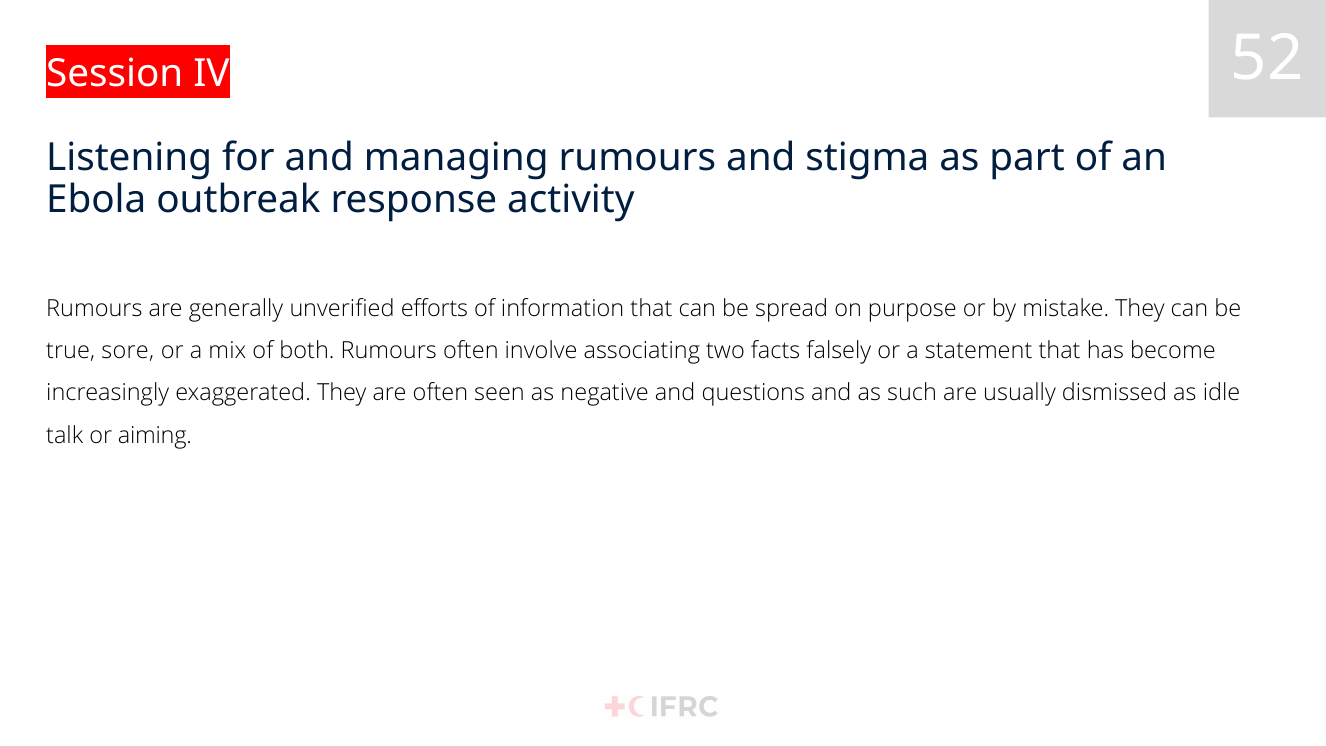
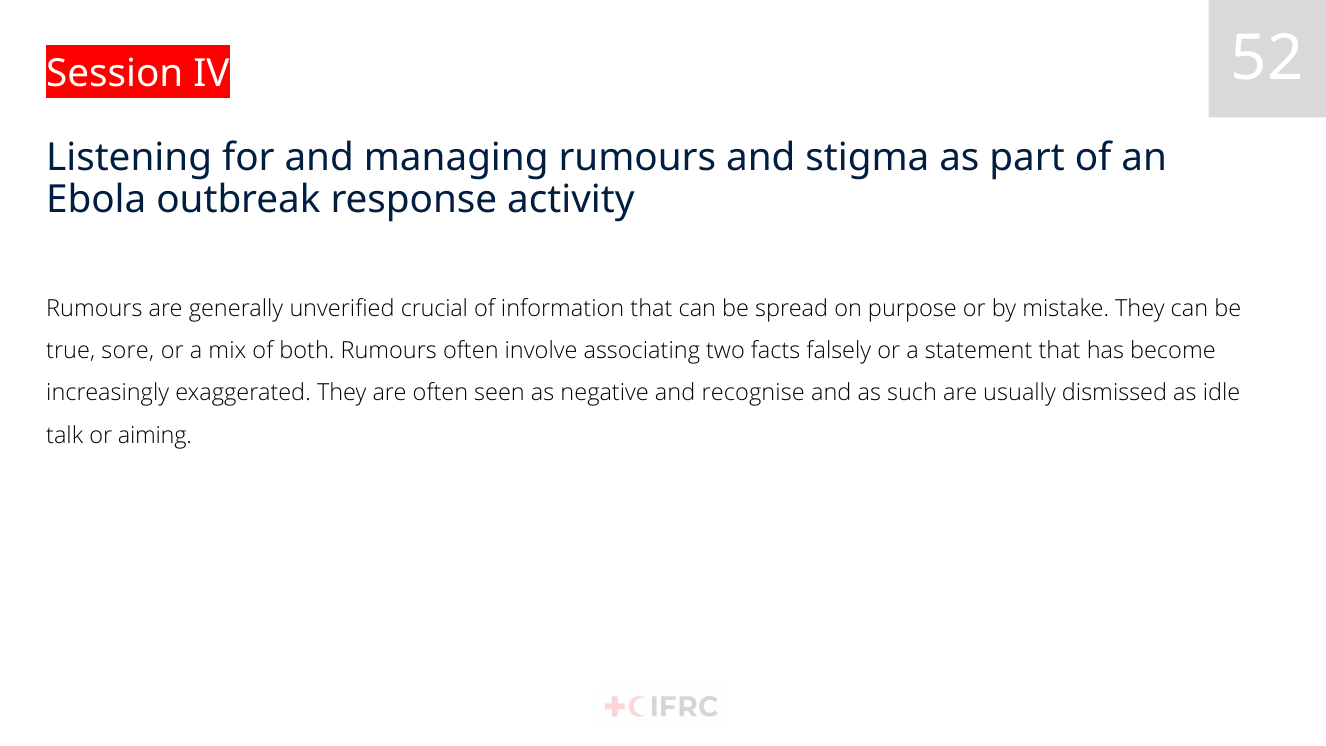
efforts: efforts -> crucial
questions: questions -> recognise
